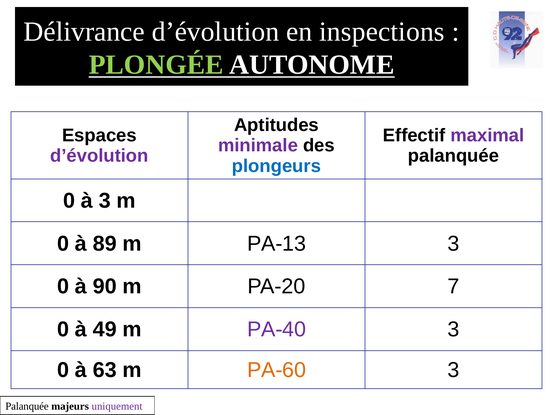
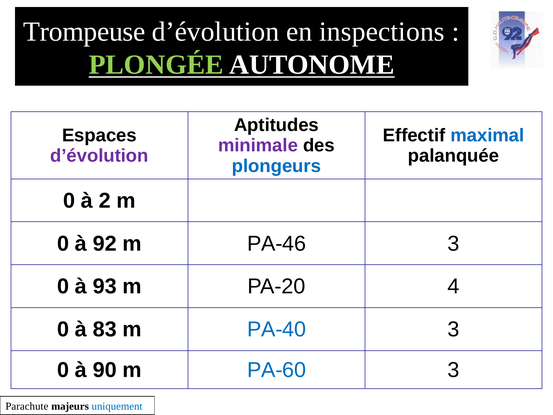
Délivrance: Délivrance -> Trompeuse
maximal colour: purple -> blue
à 3: 3 -> 2
89: 89 -> 92
PA-13: PA-13 -> PA-46
90: 90 -> 93
7: 7 -> 4
49: 49 -> 83
PA-40 colour: purple -> blue
63: 63 -> 90
PA-60 colour: orange -> blue
Palanquée at (27, 406): Palanquée -> Parachute
uniquement colour: purple -> blue
